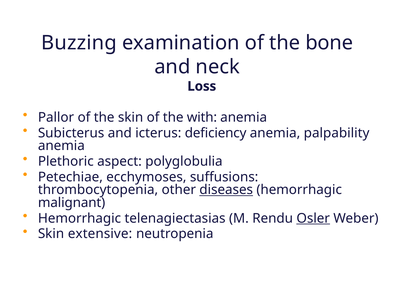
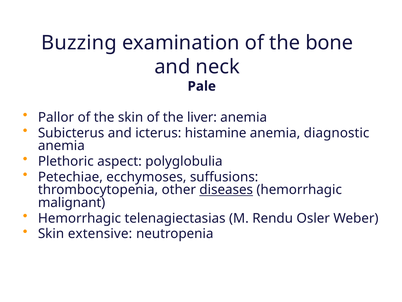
Loss: Loss -> Pale
with: with -> liver
deficiency: deficiency -> histamine
palpability: palpability -> diagnostic
Osler underline: present -> none
